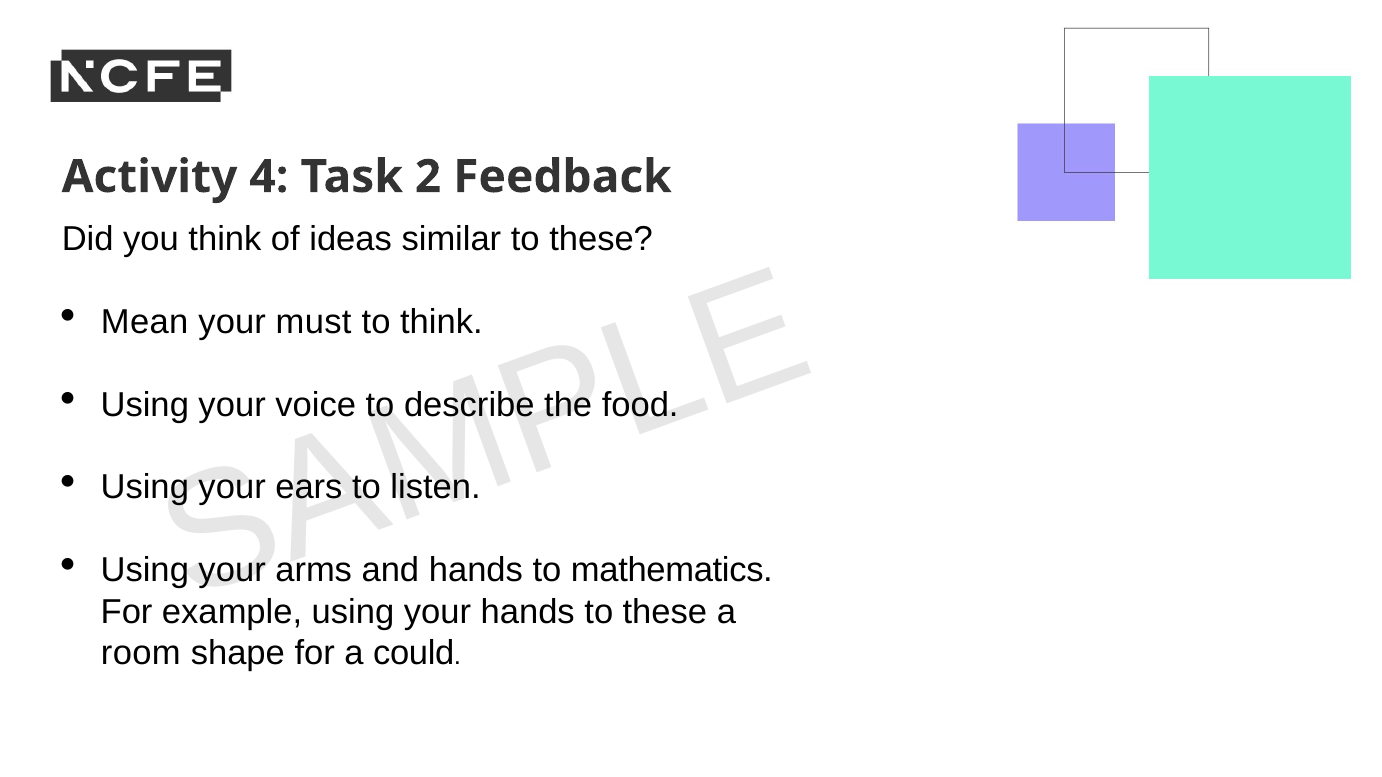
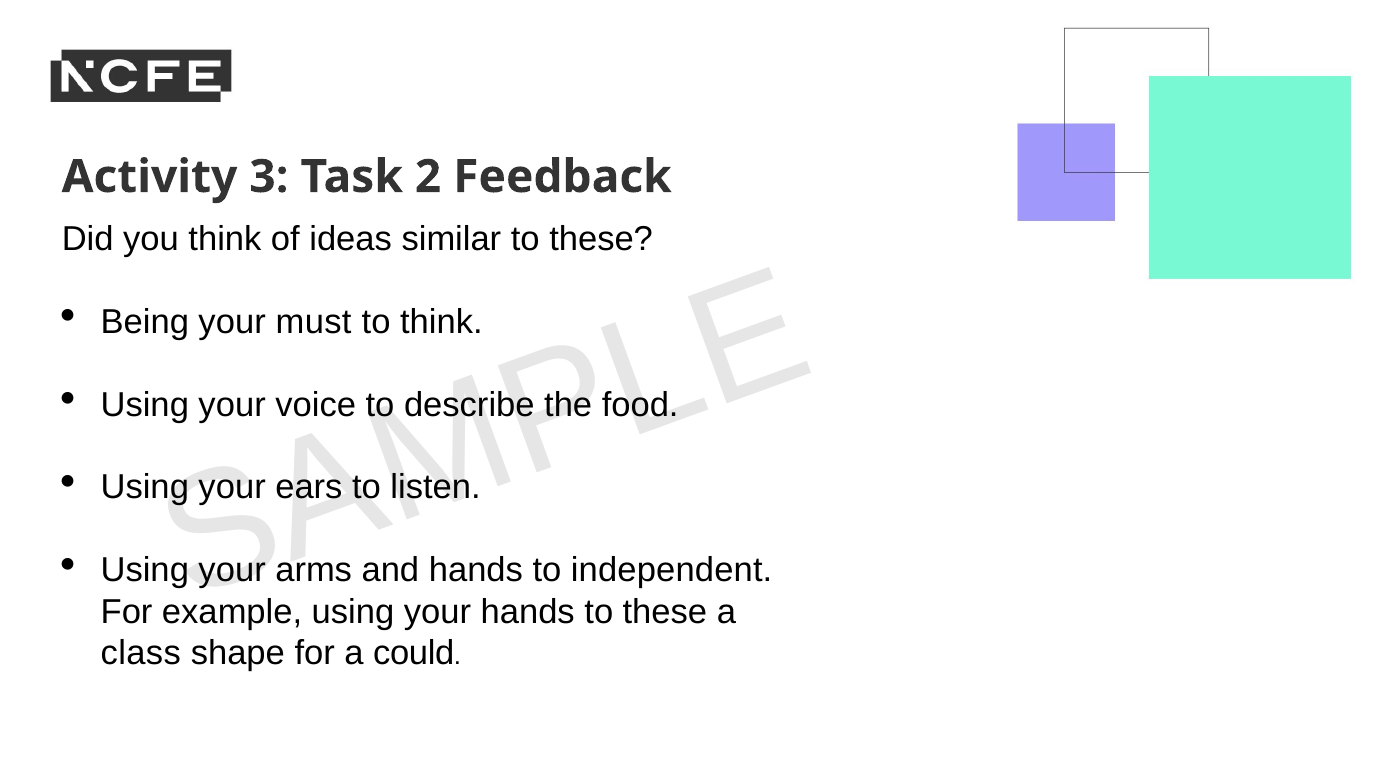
4: 4 -> 3
Mean: Mean -> Being
mathematics: mathematics -> independent
room: room -> class
